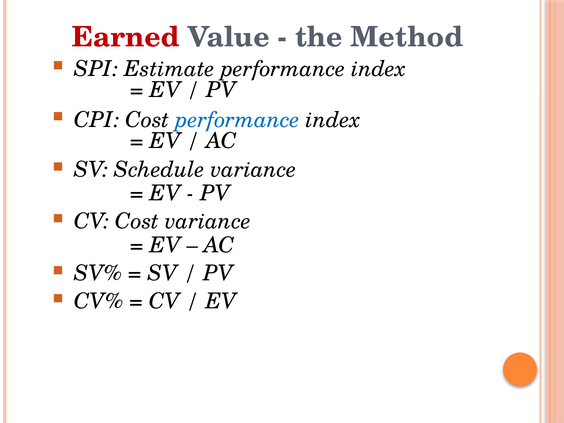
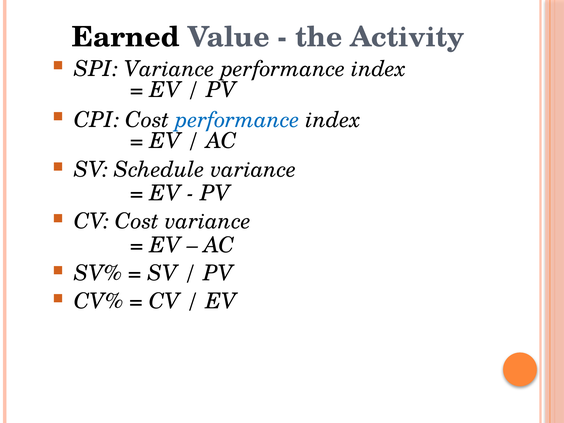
Earned colour: red -> black
Method: Method -> Activity
SPI Estimate: Estimate -> Variance
